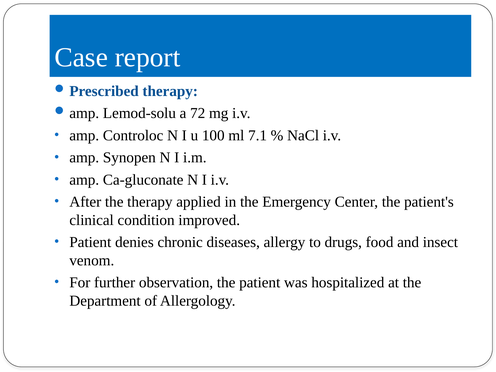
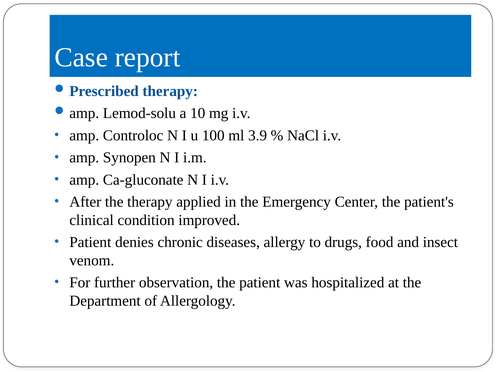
72: 72 -> 10
7.1: 7.1 -> 3.9
